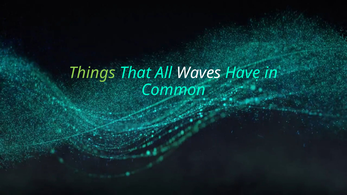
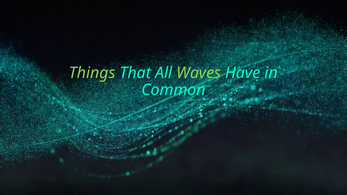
Waves colour: white -> light green
